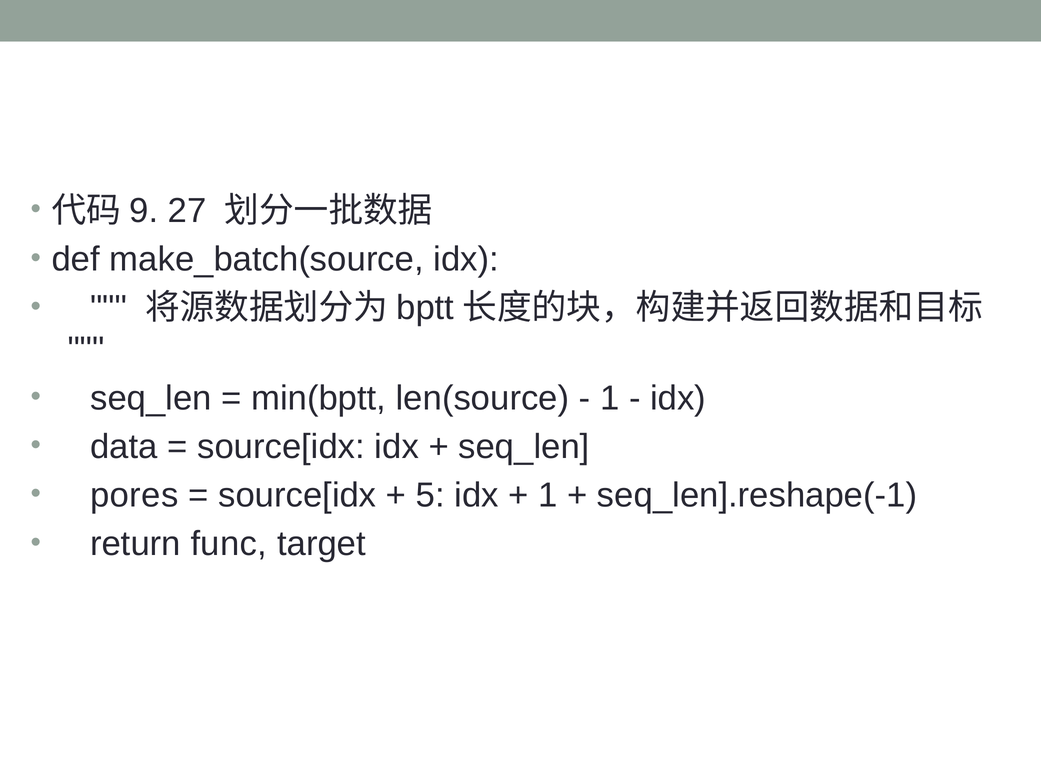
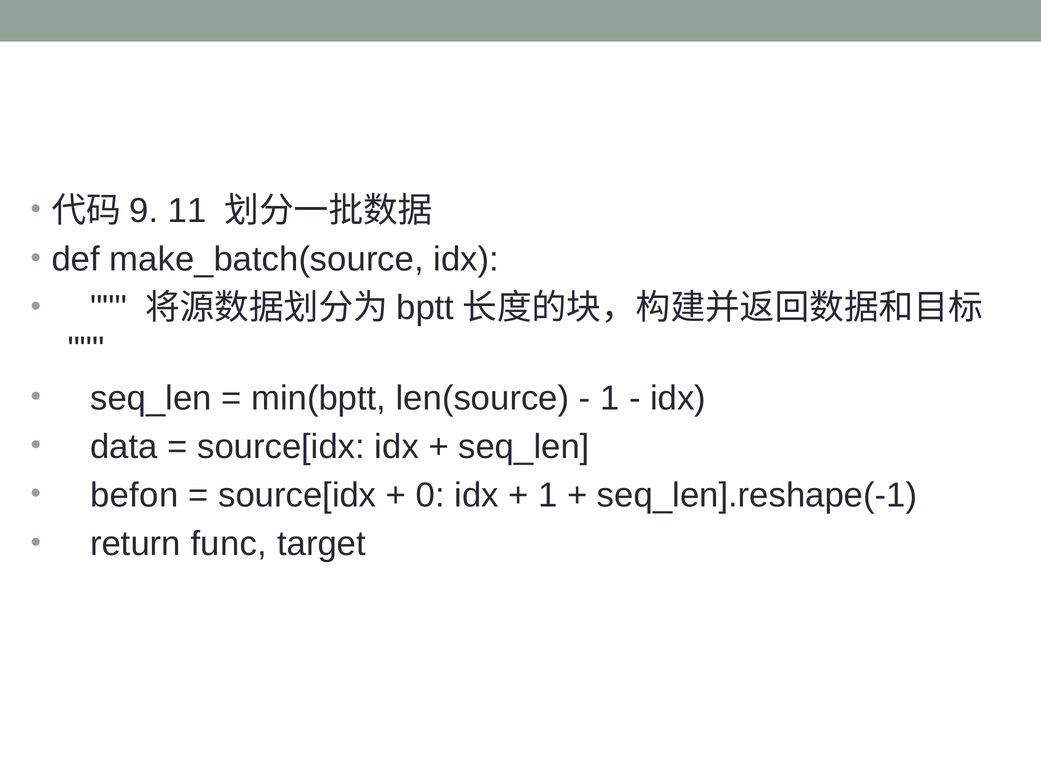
27: 27 -> 11
pores: pores -> befon
5: 5 -> 0
